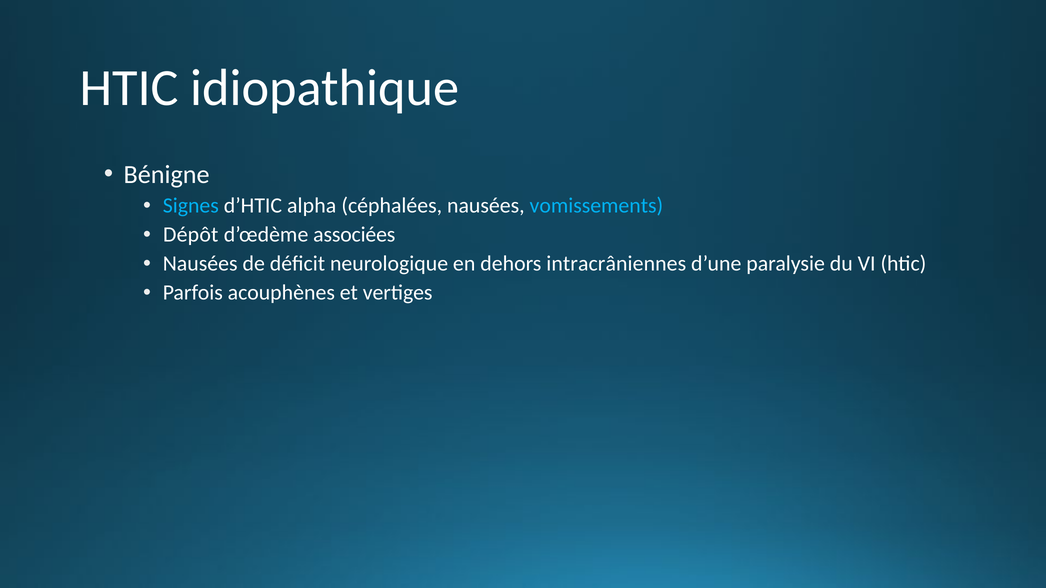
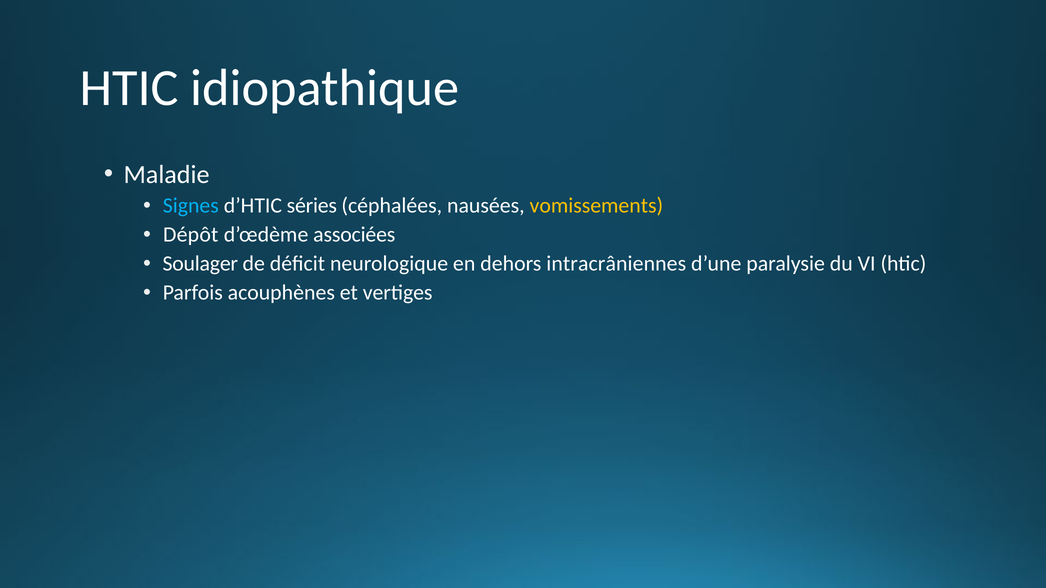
Bénigne: Bénigne -> Maladie
alpha: alpha -> séries
vomissements colour: light blue -> yellow
Nausées at (200, 264): Nausées -> Soulager
